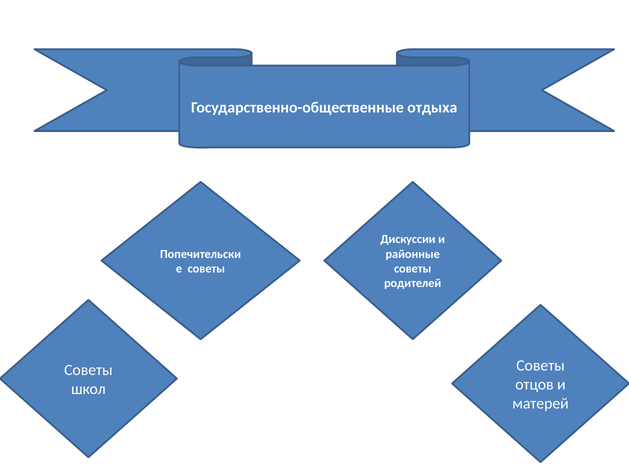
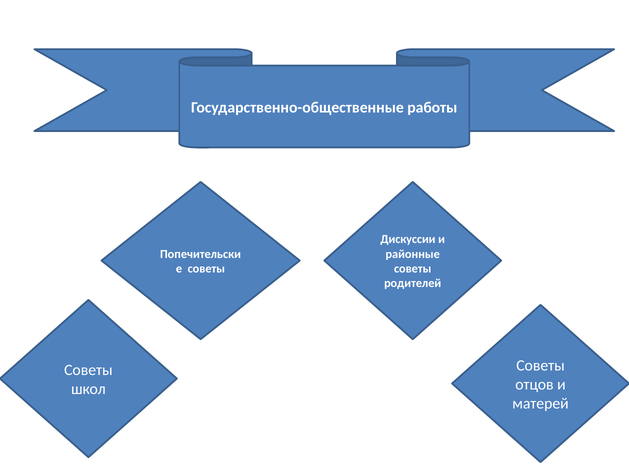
отдыха: отдыха -> работы
